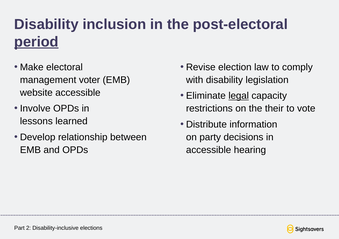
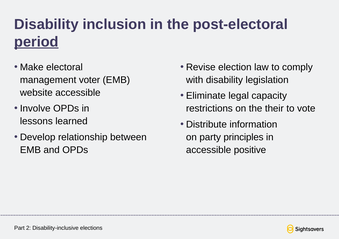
legal underline: present -> none
decisions: decisions -> principles
hearing: hearing -> positive
